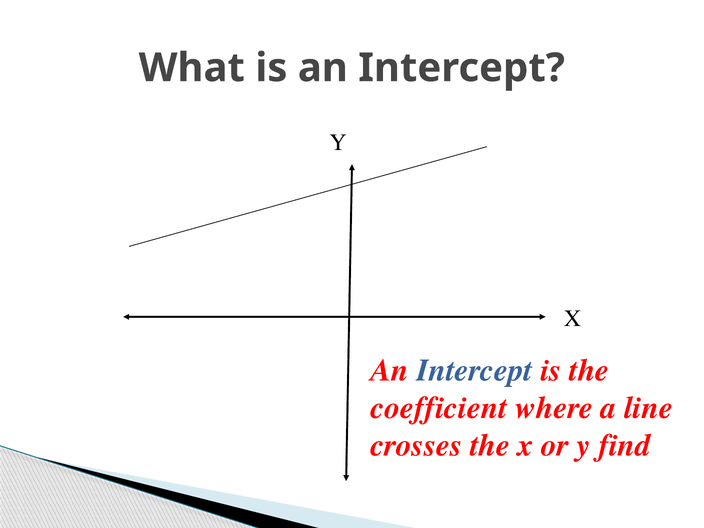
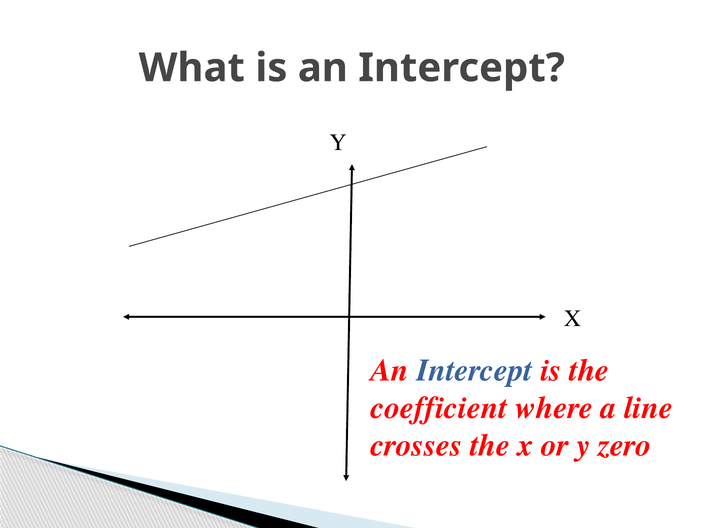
find: find -> zero
